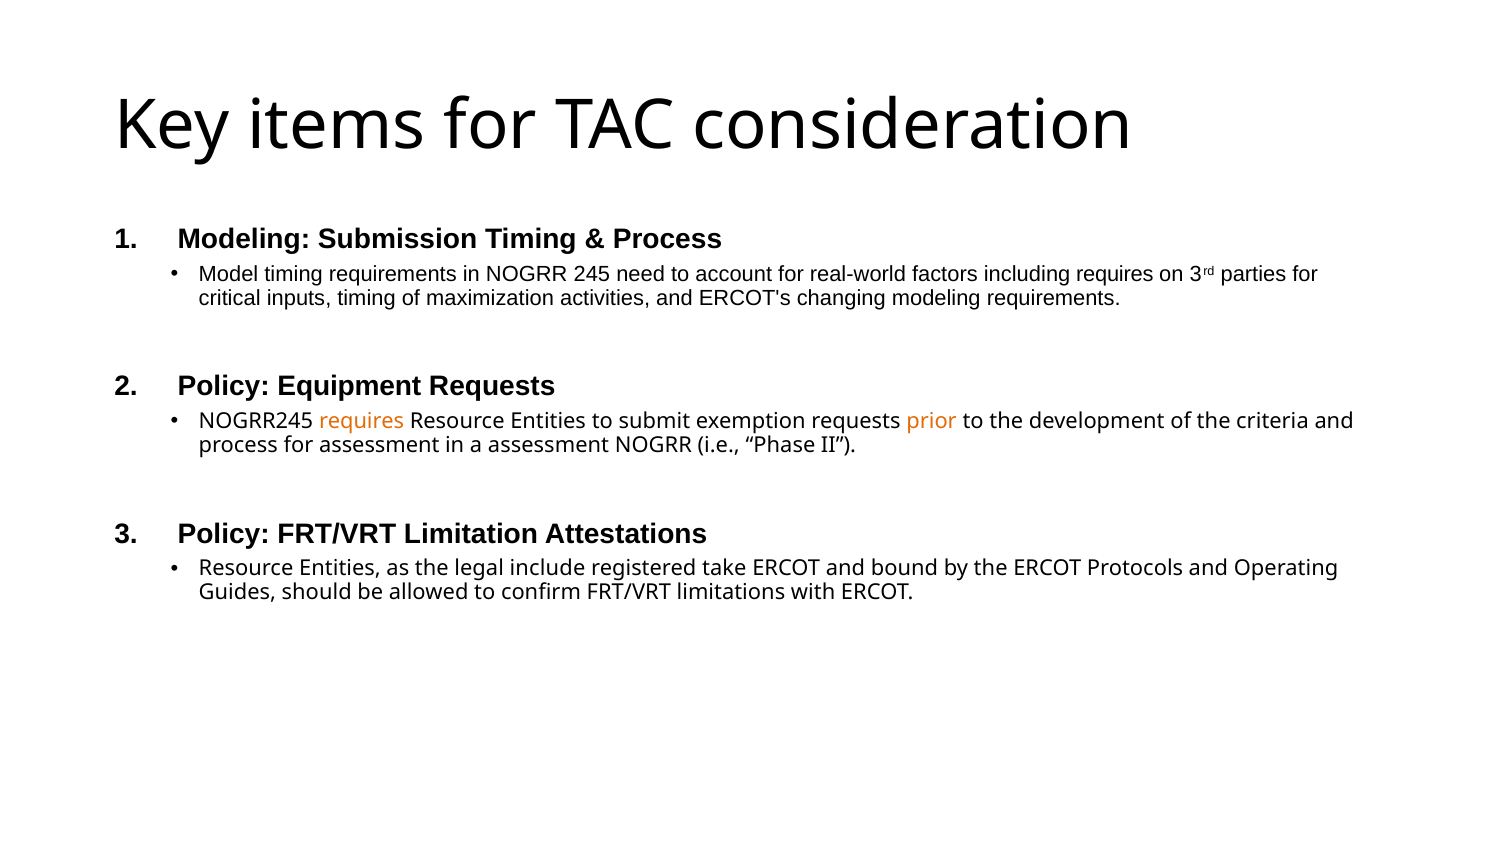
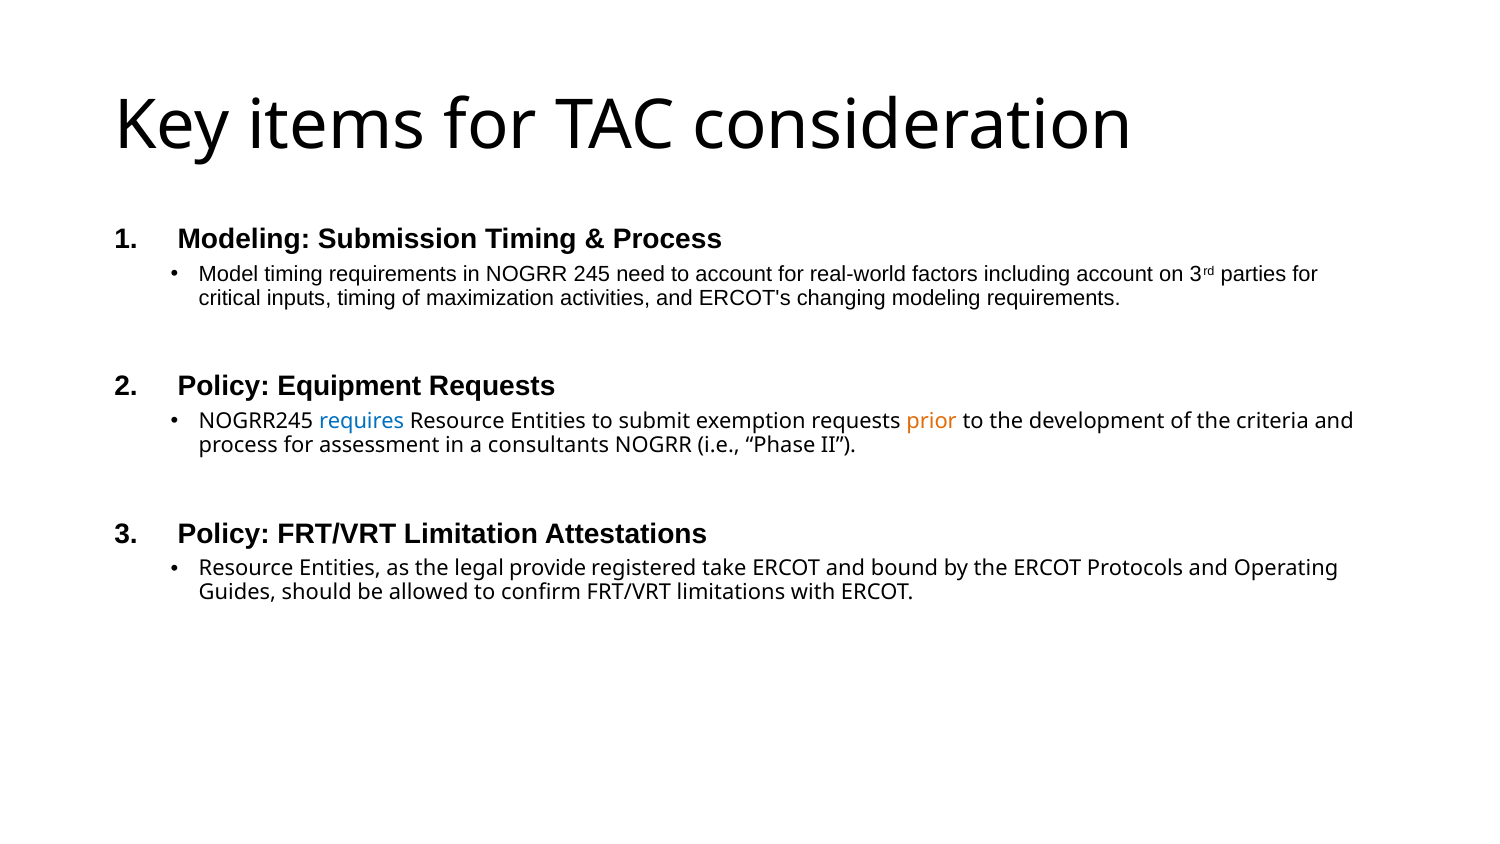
including requires: requires -> account
requires at (362, 421) colour: orange -> blue
a assessment: assessment -> consultants
include: include -> provide
